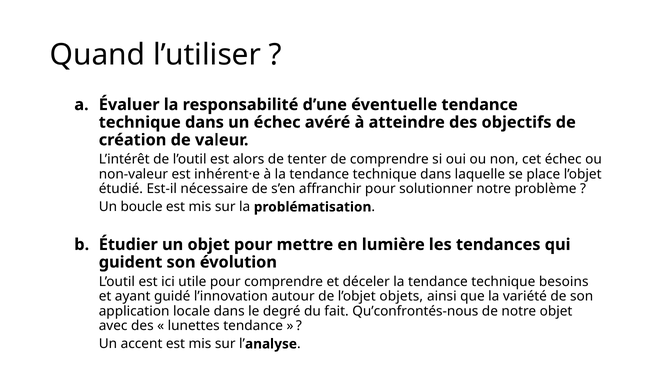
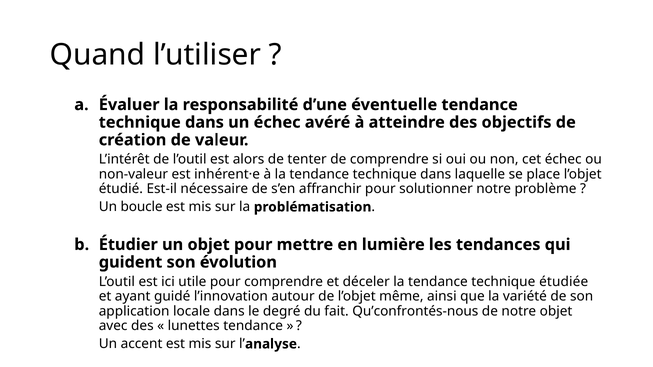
besoins: besoins -> étudiée
objets: objets -> même
